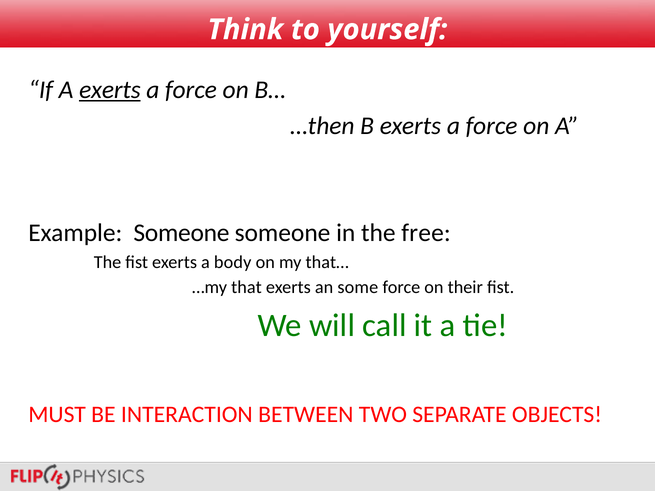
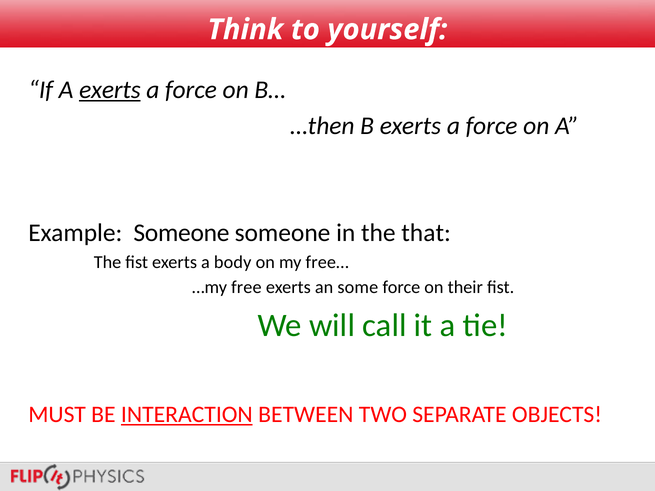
free: free -> that
that…: that… -> free…
that: that -> free
INTERACTION underline: none -> present
